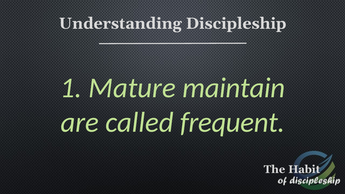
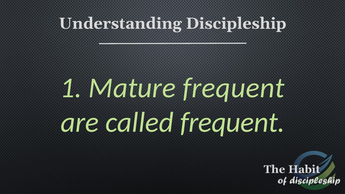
Mature maintain: maintain -> frequent
